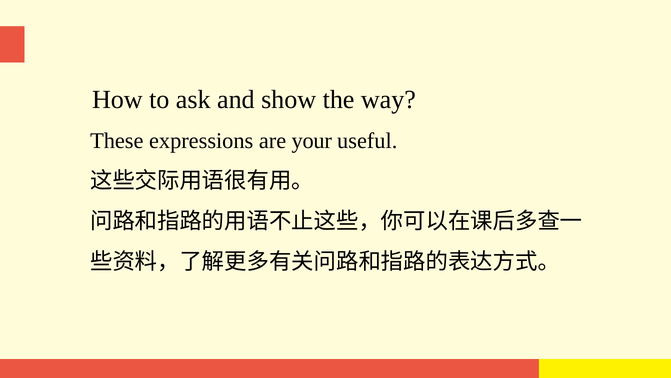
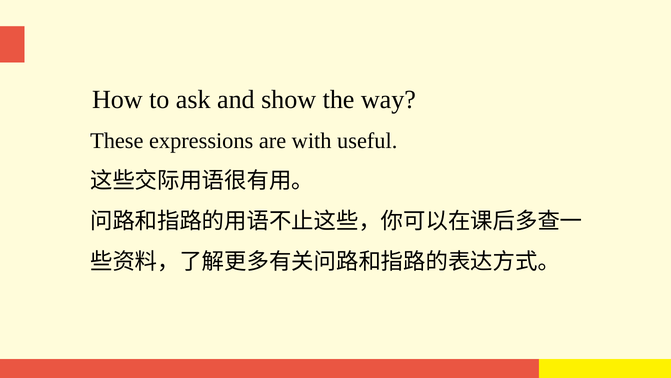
your: your -> with
